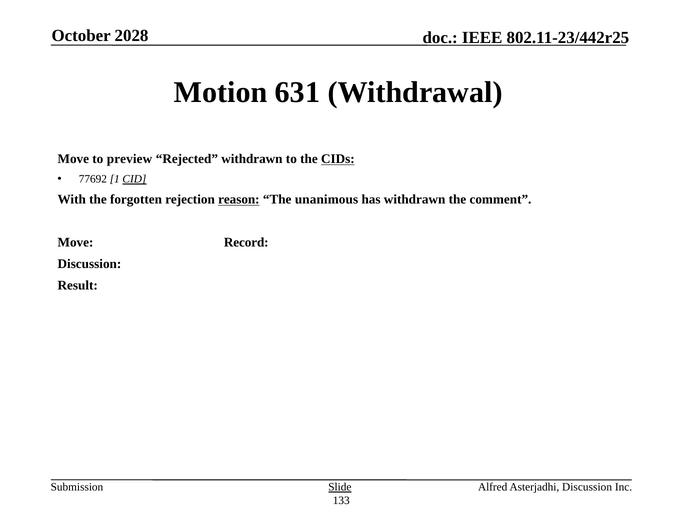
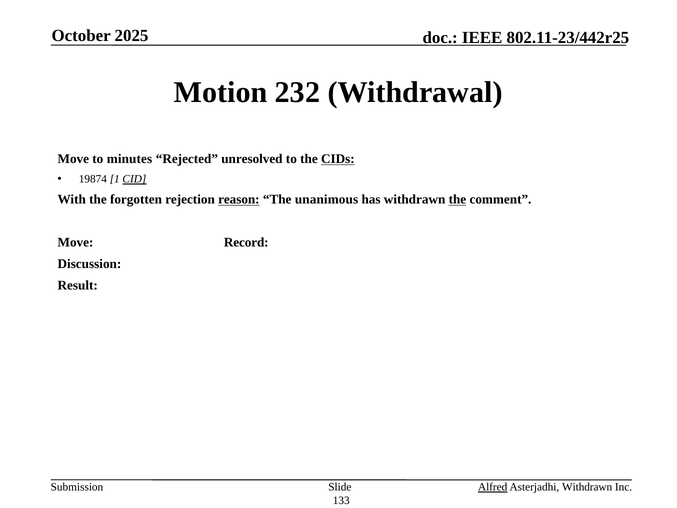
2028: 2028 -> 2025
631: 631 -> 232
preview: preview -> minutes
Rejected withdrawn: withdrawn -> unresolved
77692: 77692 -> 19874
the at (457, 200) underline: none -> present
Slide underline: present -> none
Alfred underline: none -> present
Asterjadhi Discussion: Discussion -> Withdrawn
